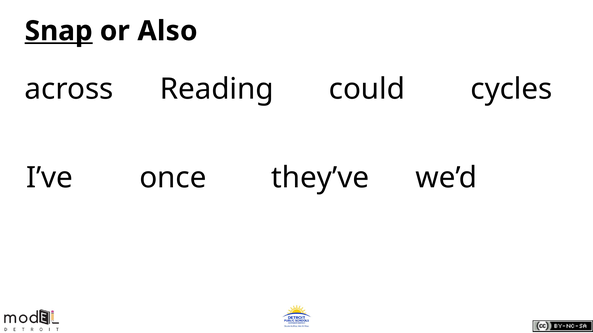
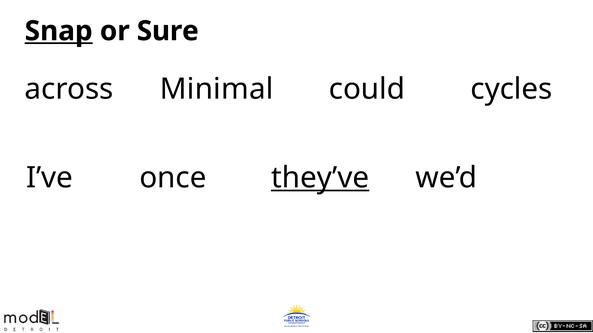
Also: Also -> Sure
Reading: Reading -> Minimal
they’ve underline: none -> present
